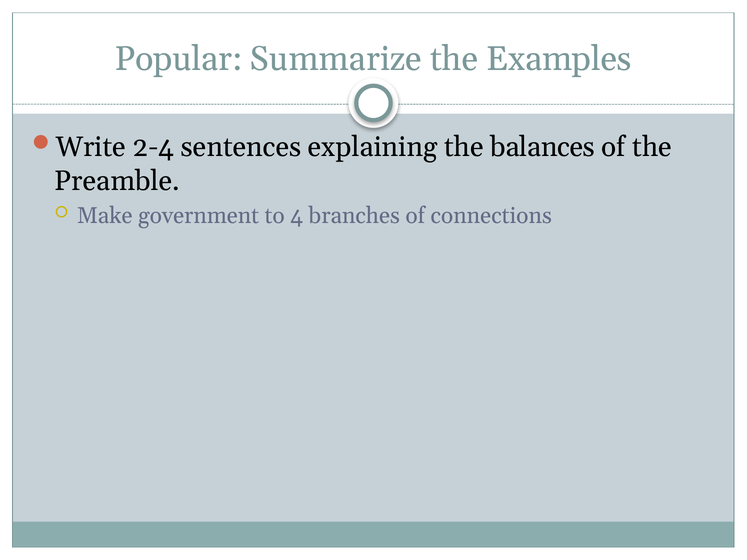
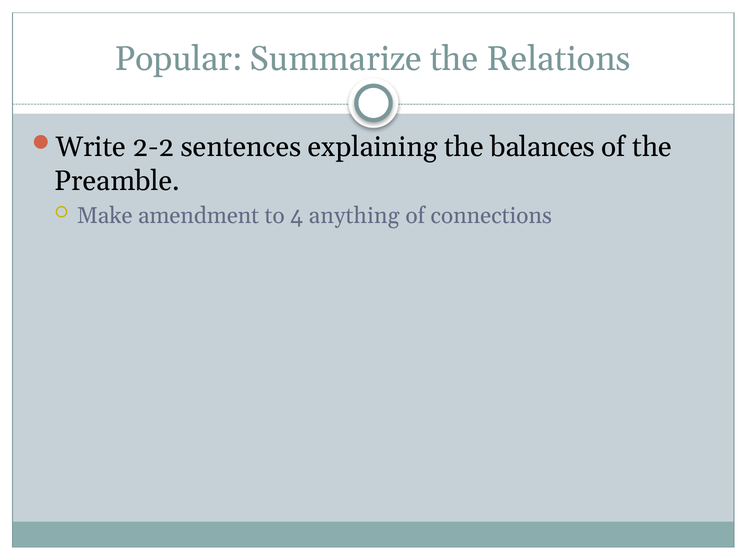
Examples: Examples -> Relations
2-4: 2-4 -> 2-2
government: government -> amendment
branches: branches -> anything
